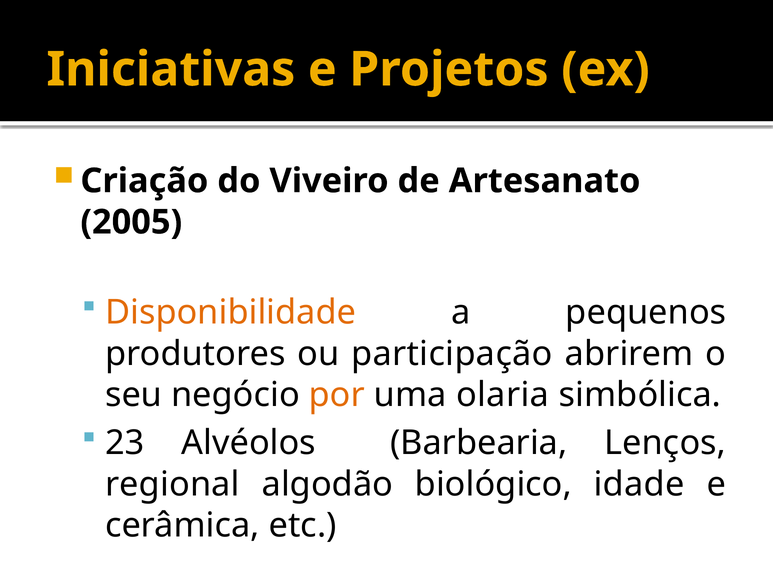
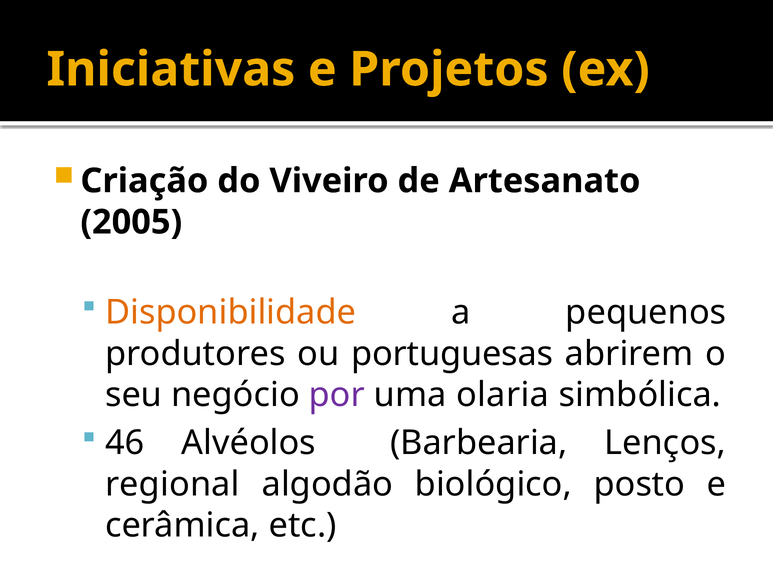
participação: participação -> portuguesas
por colour: orange -> purple
23: 23 -> 46
idade: idade -> posto
